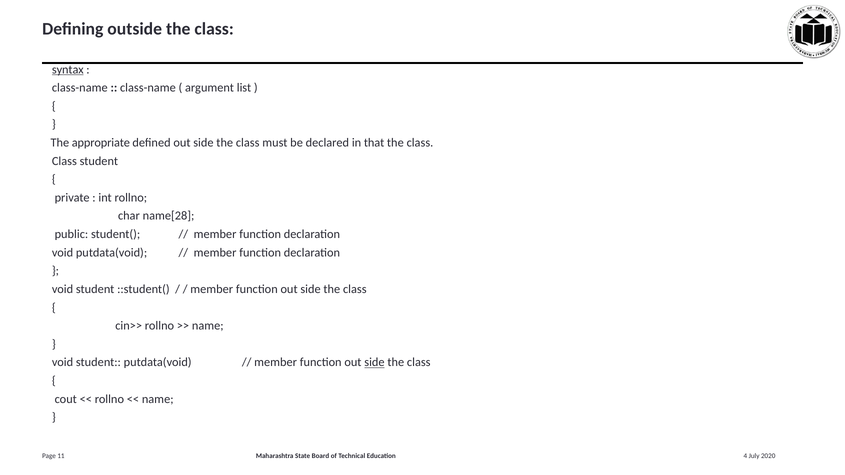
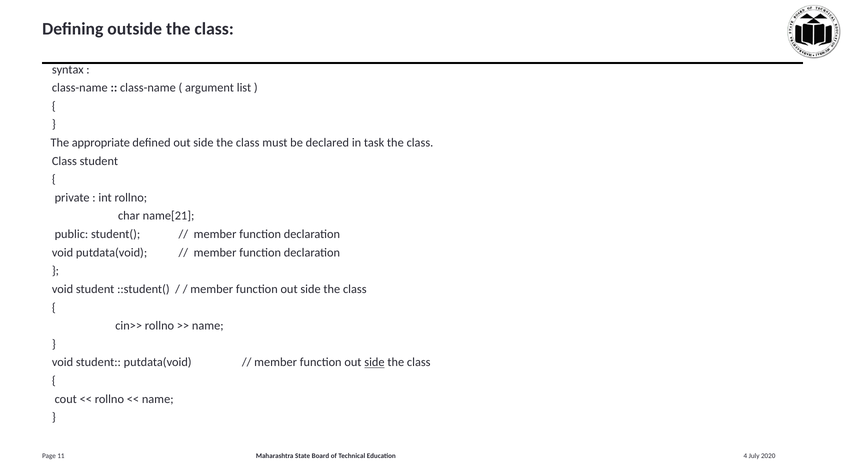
syntax underline: present -> none
that: that -> task
name[28: name[28 -> name[21
